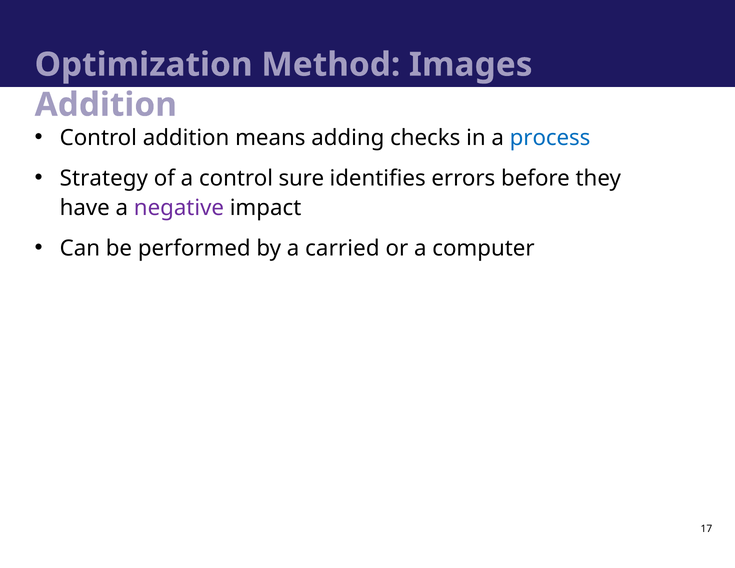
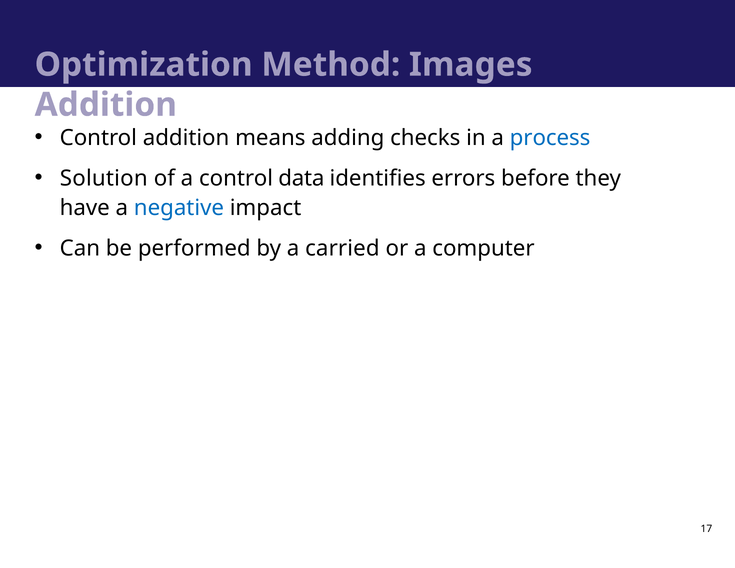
Strategy: Strategy -> Solution
sure: sure -> data
negative colour: purple -> blue
